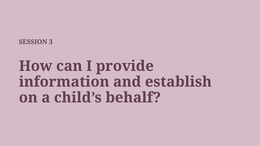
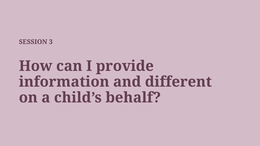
establish: establish -> different
